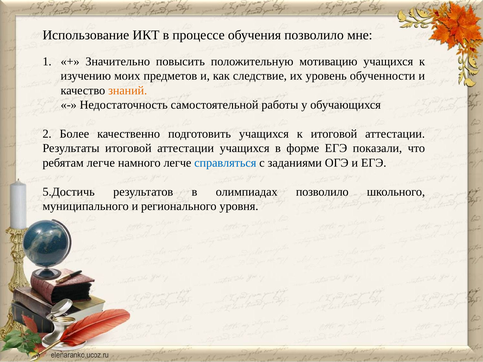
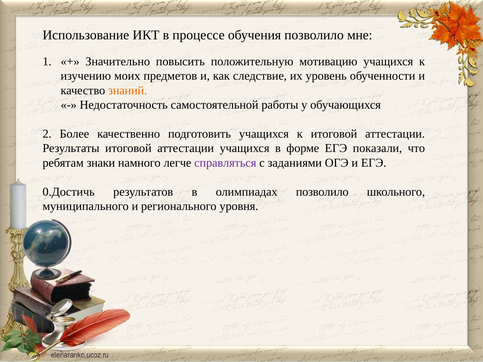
ребятам легче: легче -> знаки
справляться colour: blue -> purple
5.Достичь: 5.Достичь -> 0.Достичь
